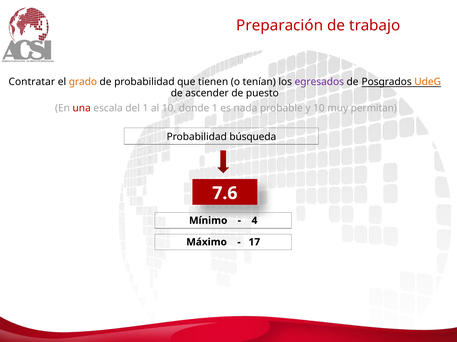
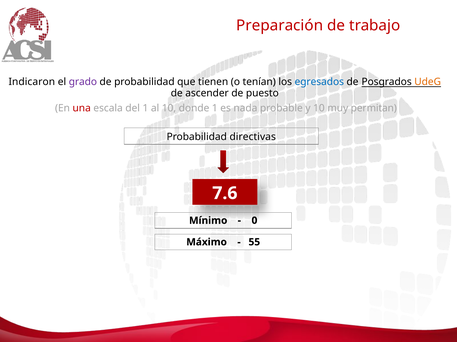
Contratar: Contratar -> Indicaron
grado colour: orange -> purple
egresados colour: purple -> blue
búsqueda: búsqueda -> directivas
4: 4 -> 0
17: 17 -> 55
